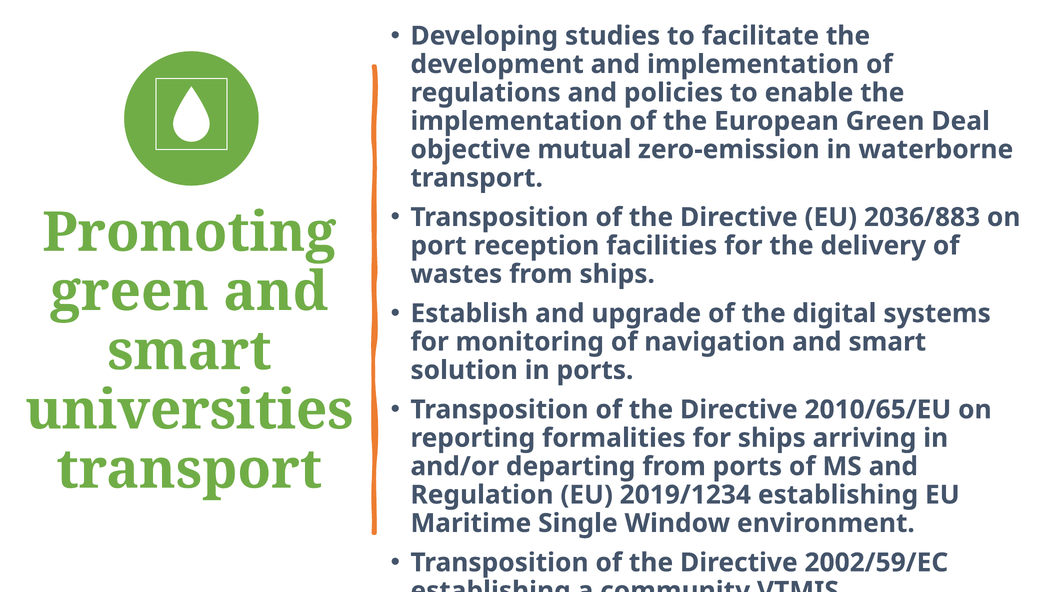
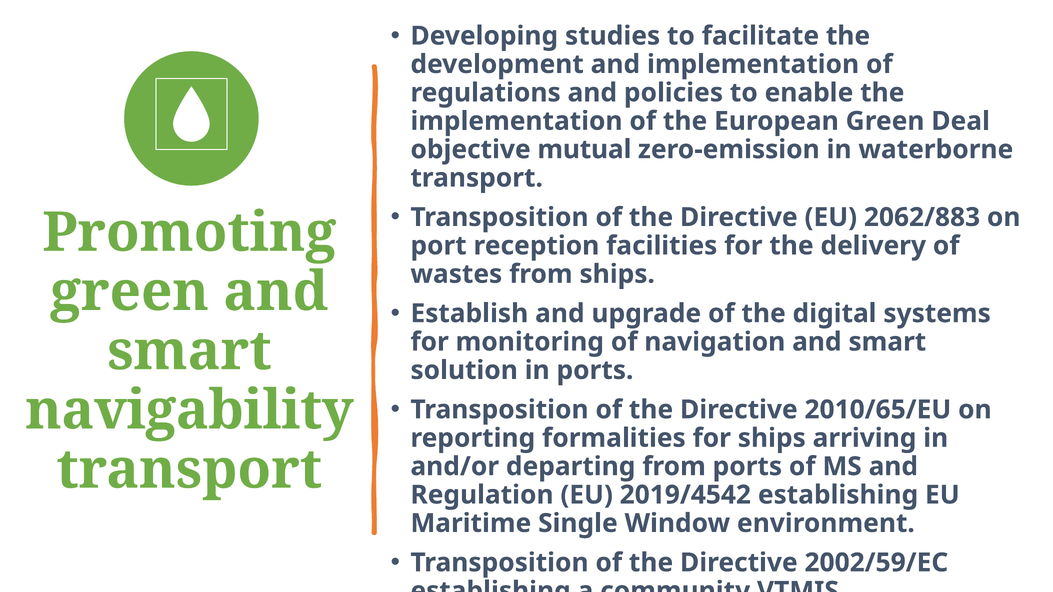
2036/883: 2036/883 -> 2062/883
universities: universities -> navigability
2019/1234: 2019/1234 -> 2019/4542
